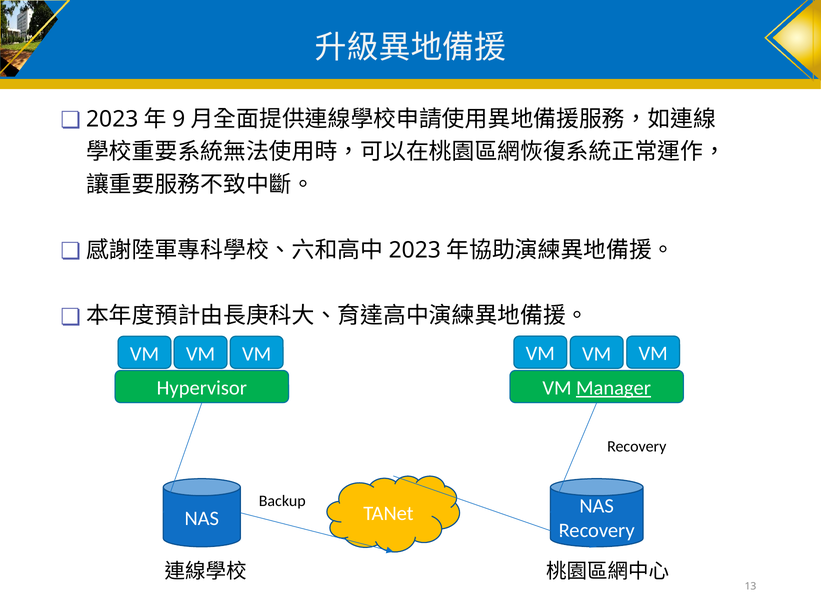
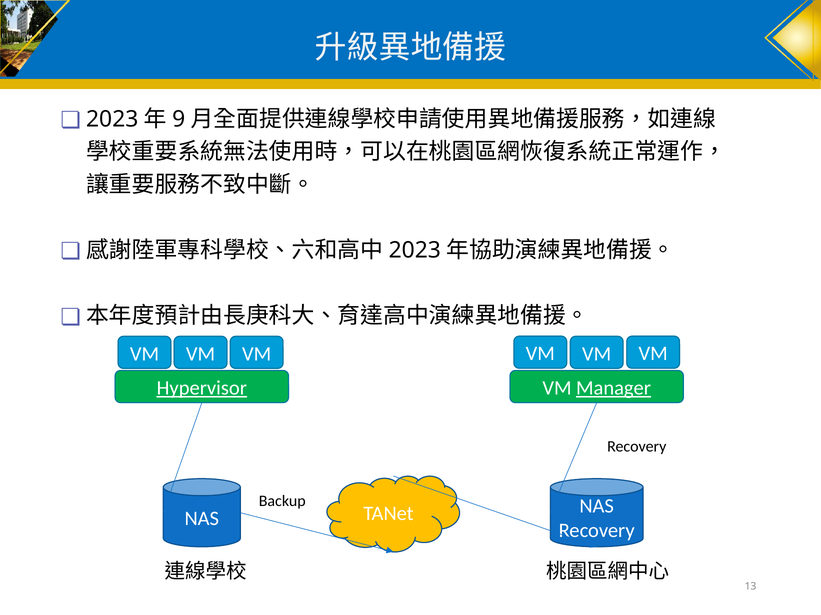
Hypervisor underline: none -> present
